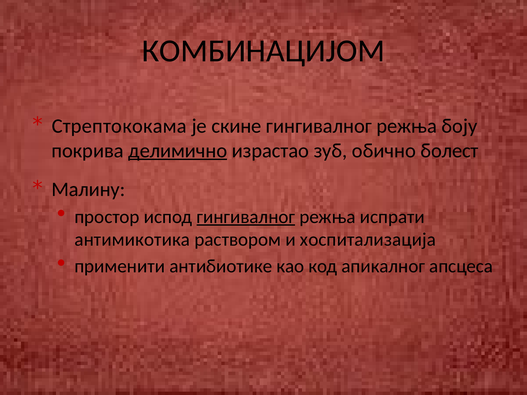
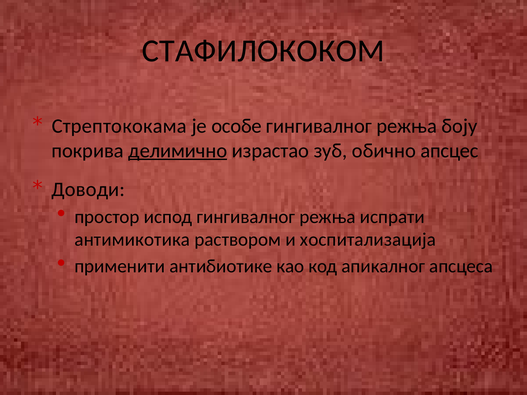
КОМБИНАЦИЈОМ: КОМБИНАЦИЈОМ -> СТАФИЛОКОКОМ
скине: скине -> особе
болест: болест -> апсцес
Малину: Малину -> Доводи
гингивалног at (246, 217) underline: present -> none
